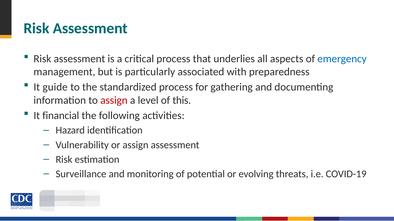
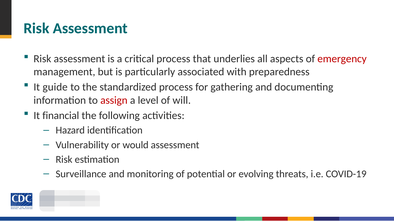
emergency colour: blue -> red
this: this -> will
or assign: assign -> would
